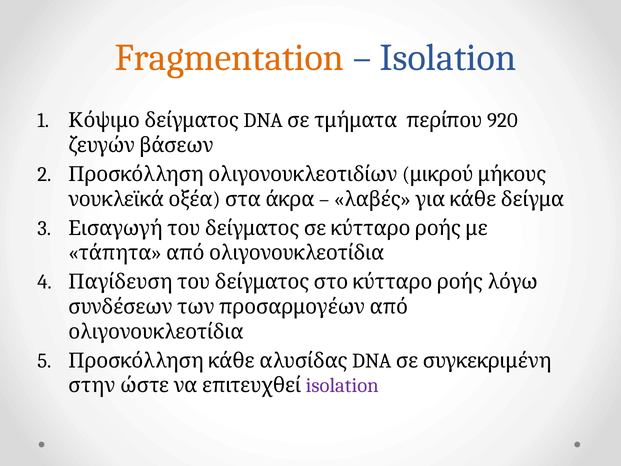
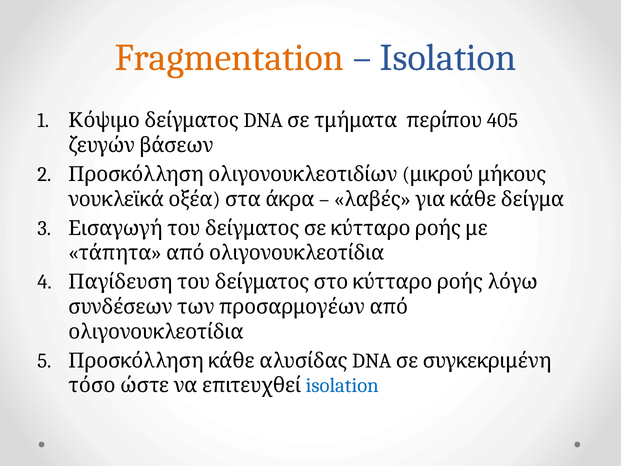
920: 920 -> 405
στην: στην -> τόσο
isolation at (342, 385) colour: purple -> blue
